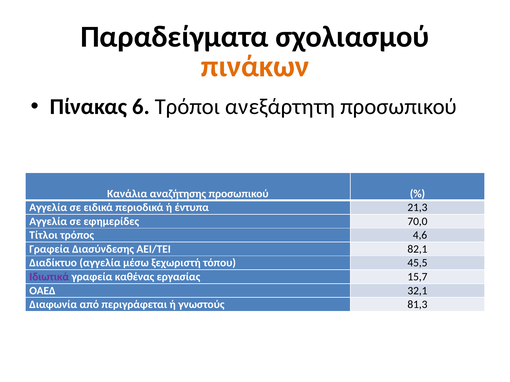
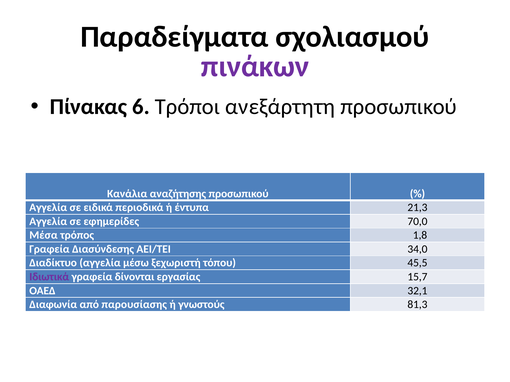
πινάκων colour: orange -> purple
Τίτλοι: Τίτλοι -> Μέσα
4,6: 4,6 -> 1,8
82,1: 82,1 -> 34,0
καθένας: καθένας -> δίνονται
περιγράφεται: περιγράφεται -> παρουσίασης
